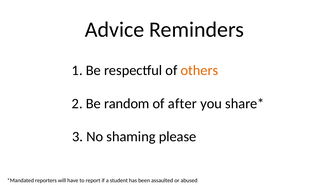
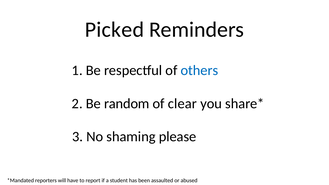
Advice: Advice -> Picked
others colour: orange -> blue
after: after -> clear
